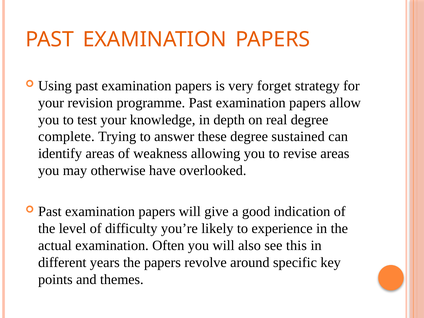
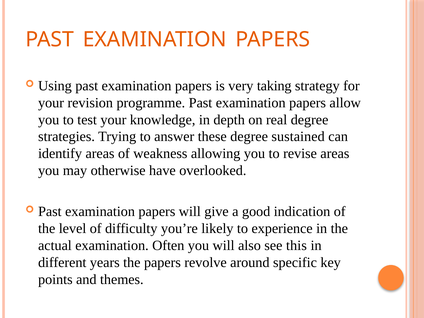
forget: forget -> taking
complete: complete -> strategies
